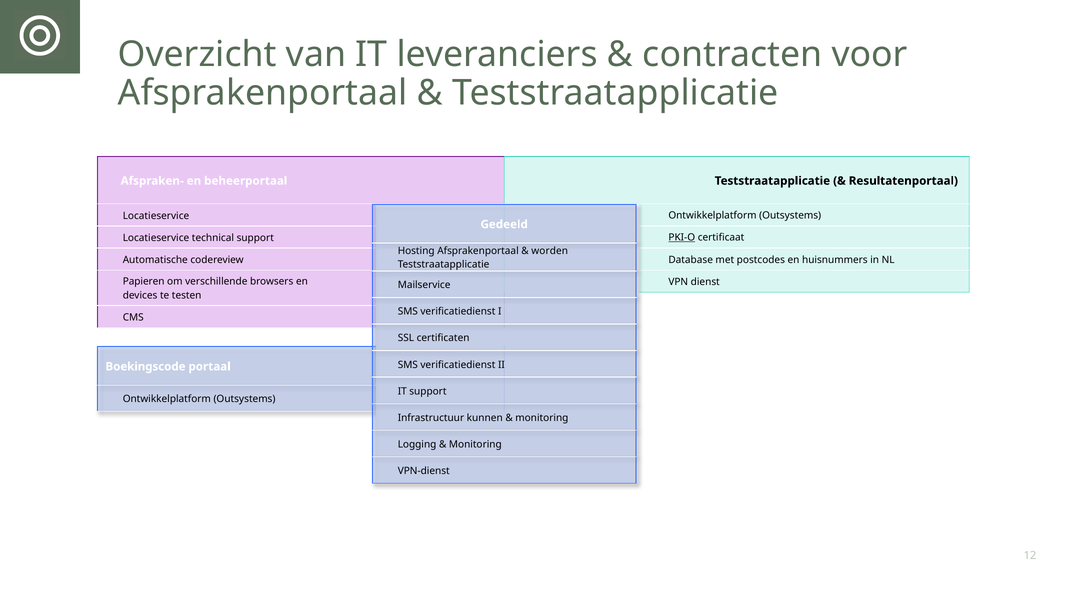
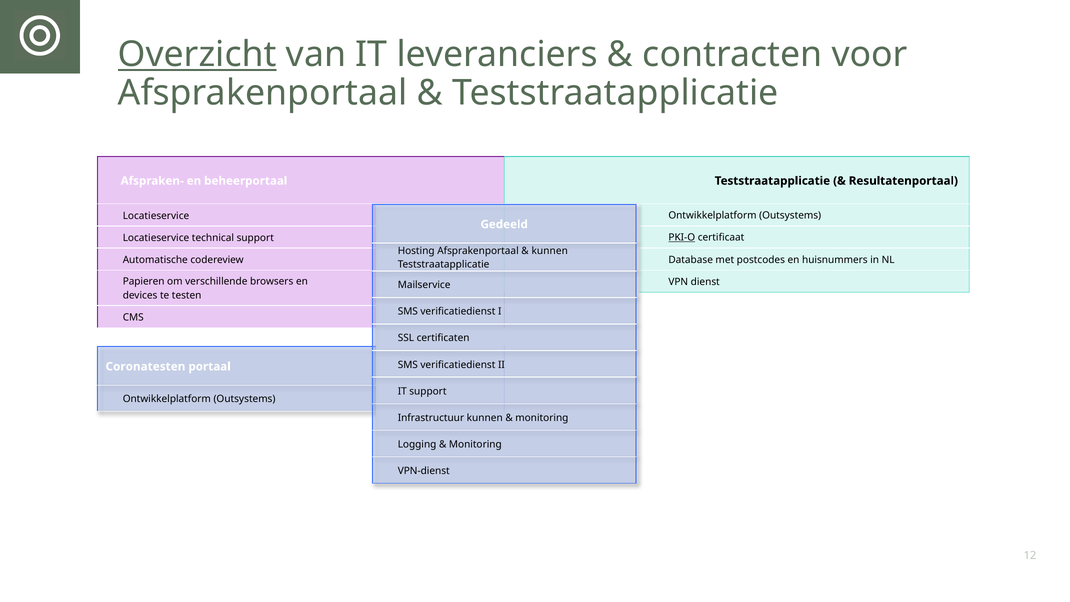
Overzicht underline: none -> present
worden at (550, 251): worden -> kunnen
Boekingscode: Boekingscode -> Coronatesten
